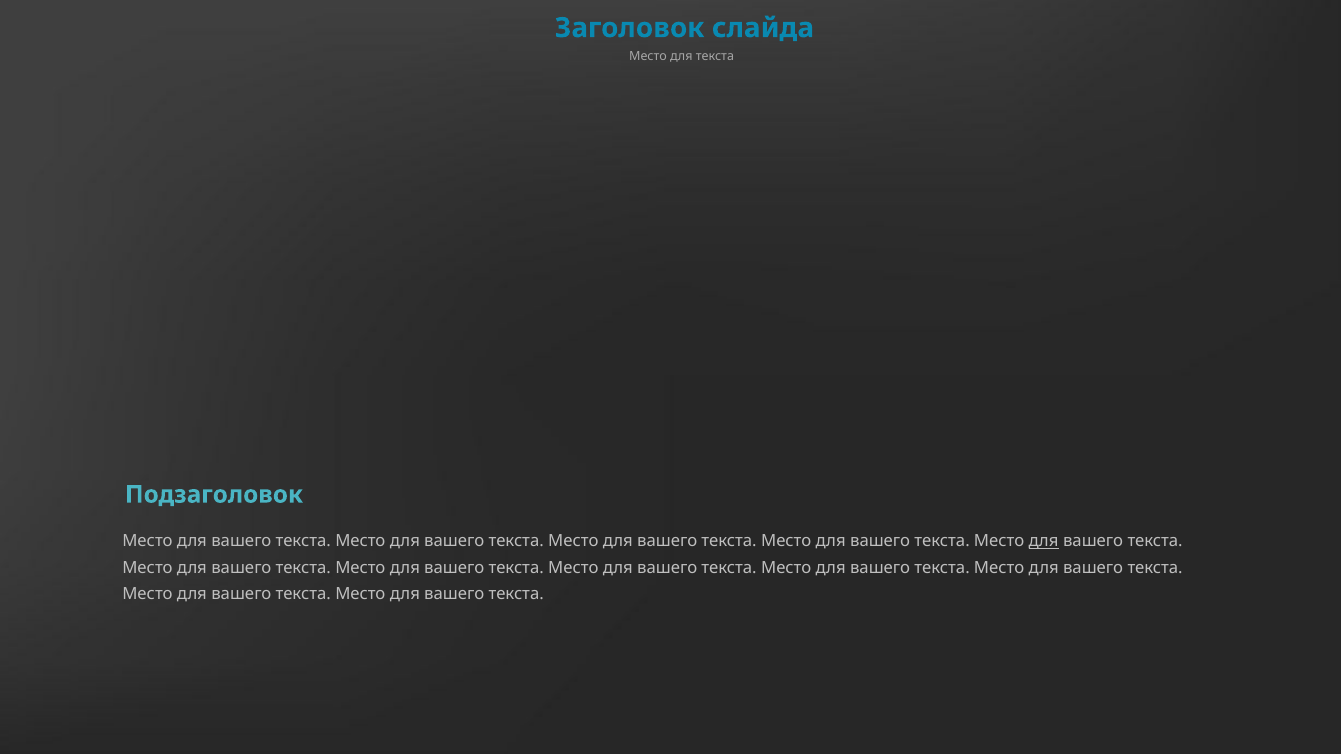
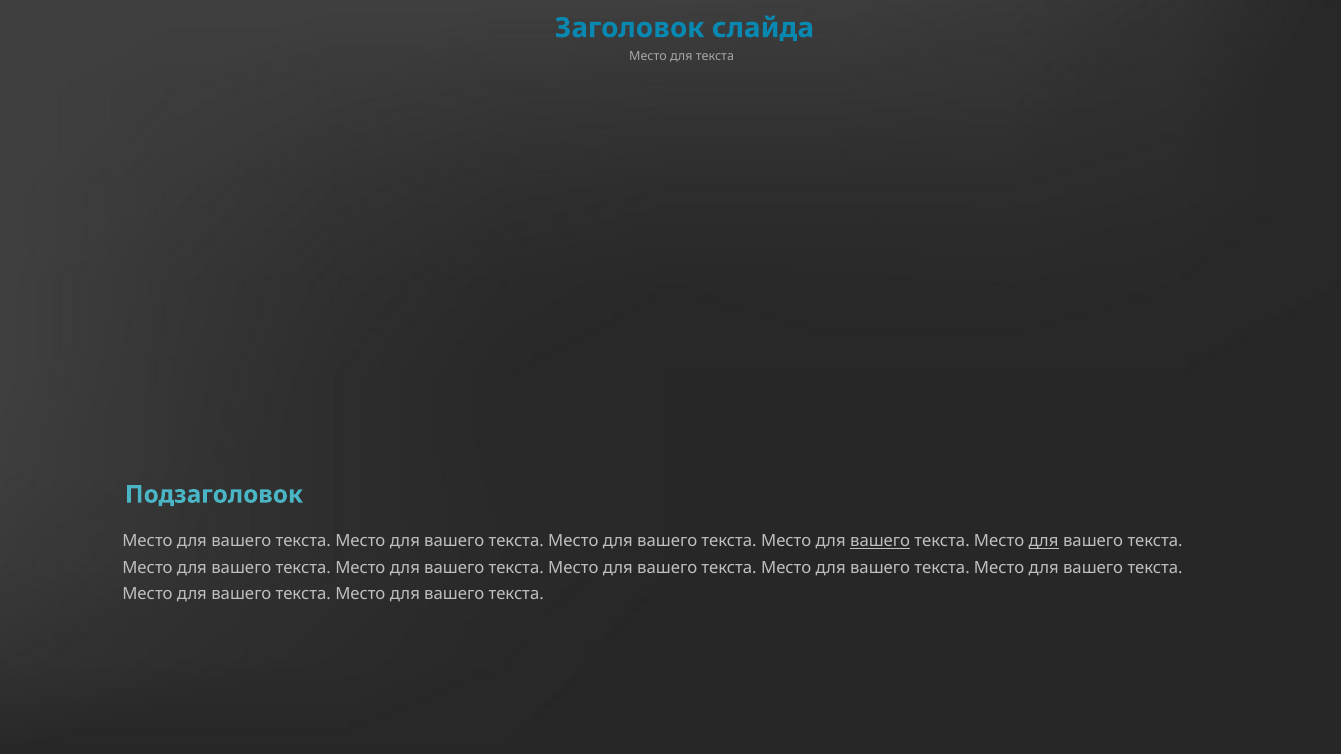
вашего at (880, 542) underline: none -> present
